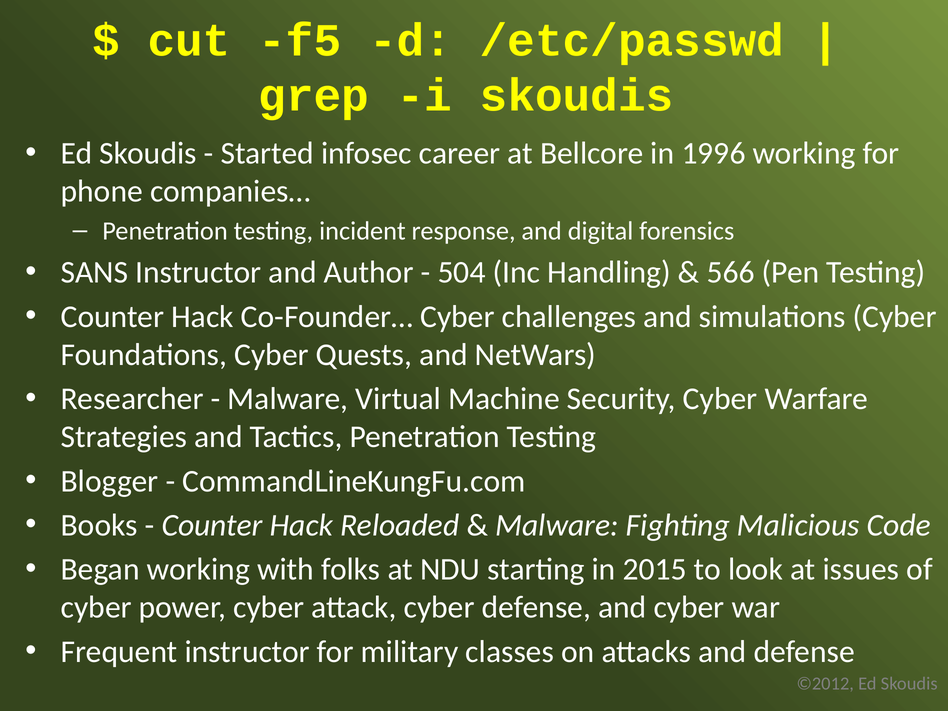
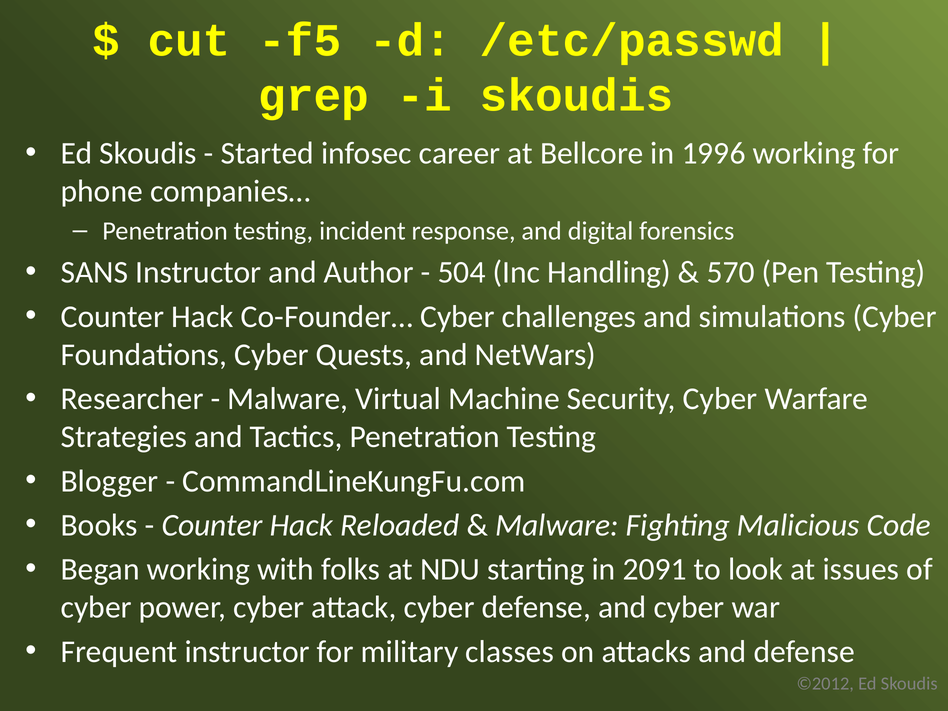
566: 566 -> 570
2015: 2015 -> 2091
